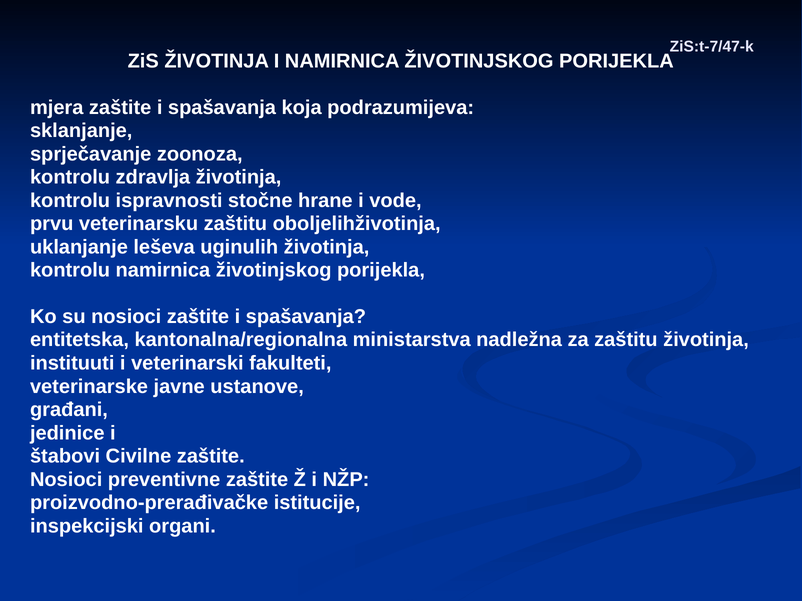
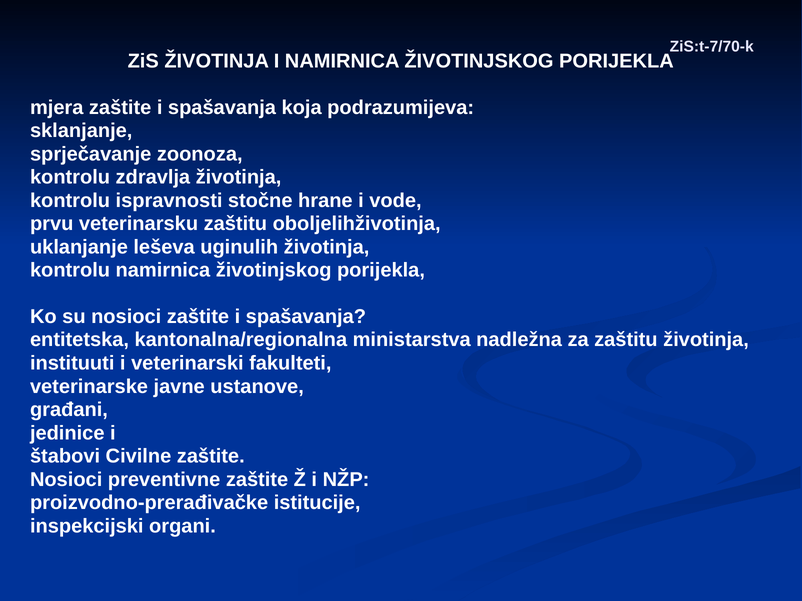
ZiS:t-7/47-k: ZiS:t-7/47-k -> ZiS:t-7/70-k
